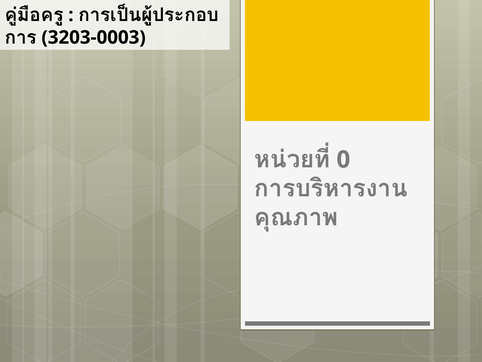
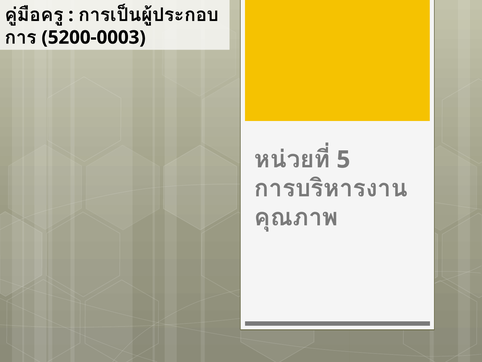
3203-0003: 3203-0003 -> 5200-0003
0: 0 -> 5
